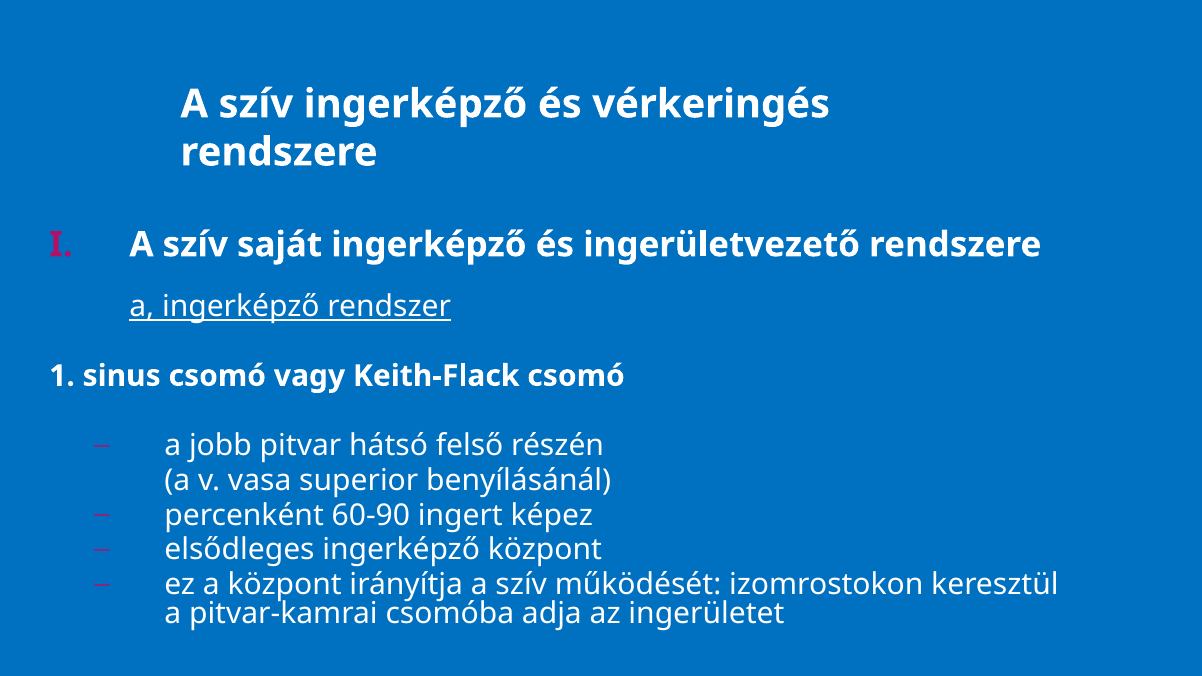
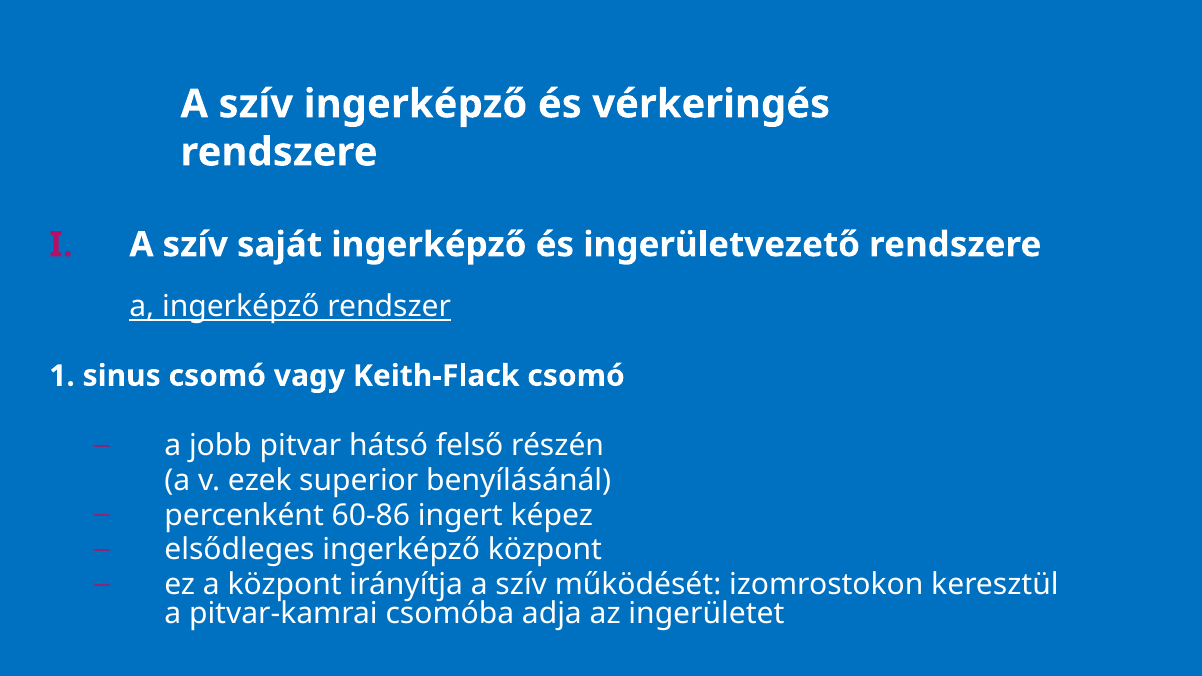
vasa: vasa -> ezek
60-90: 60-90 -> 60-86
